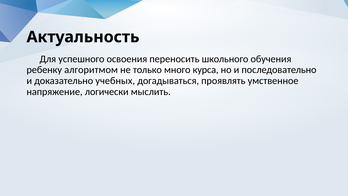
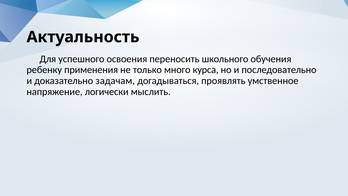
алгоритмом: алгоритмом -> применения
учебных: учебных -> задачам
